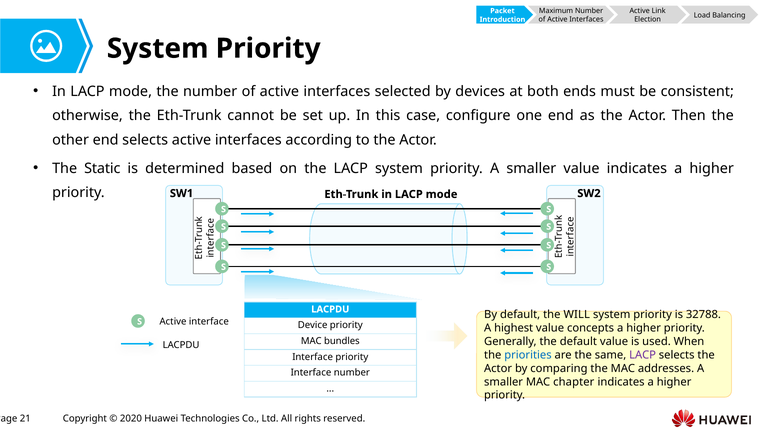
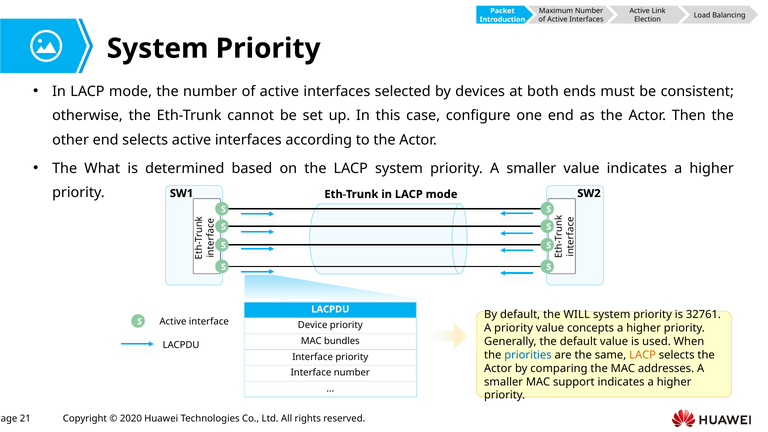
Static: Static -> What
32788: 32788 -> 32761
A highest: highest -> priority
LACP at (643, 355) colour: purple -> orange
chapter: chapter -> support
